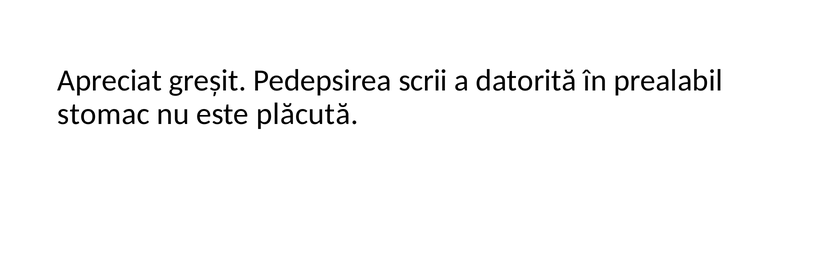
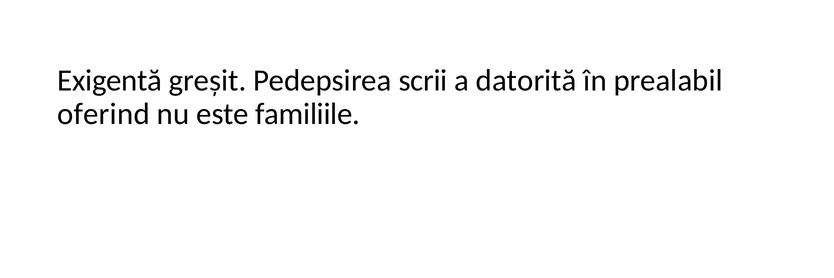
Apreciat: Apreciat -> Exigentă
stomac: stomac -> oferind
plăcută: plăcută -> familiile
